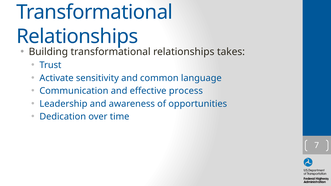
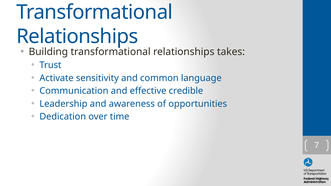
process: process -> credible
